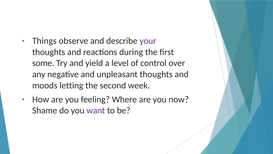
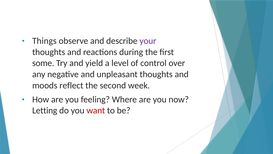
letting: letting -> reflect
Shame: Shame -> Letting
want colour: purple -> red
